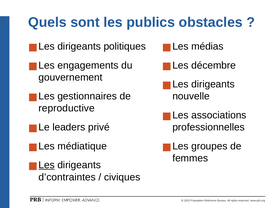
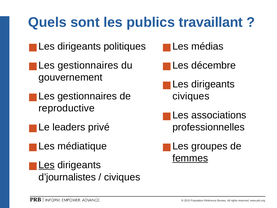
obstacles: obstacles -> travaillant
engagements at (88, 65): engagements -> gestionnaires
nouvelle at (191, 96): nouvelle -> civiques
femmes underline: none -> present
d’contraintes: d’contraintes -> d’journalistes
